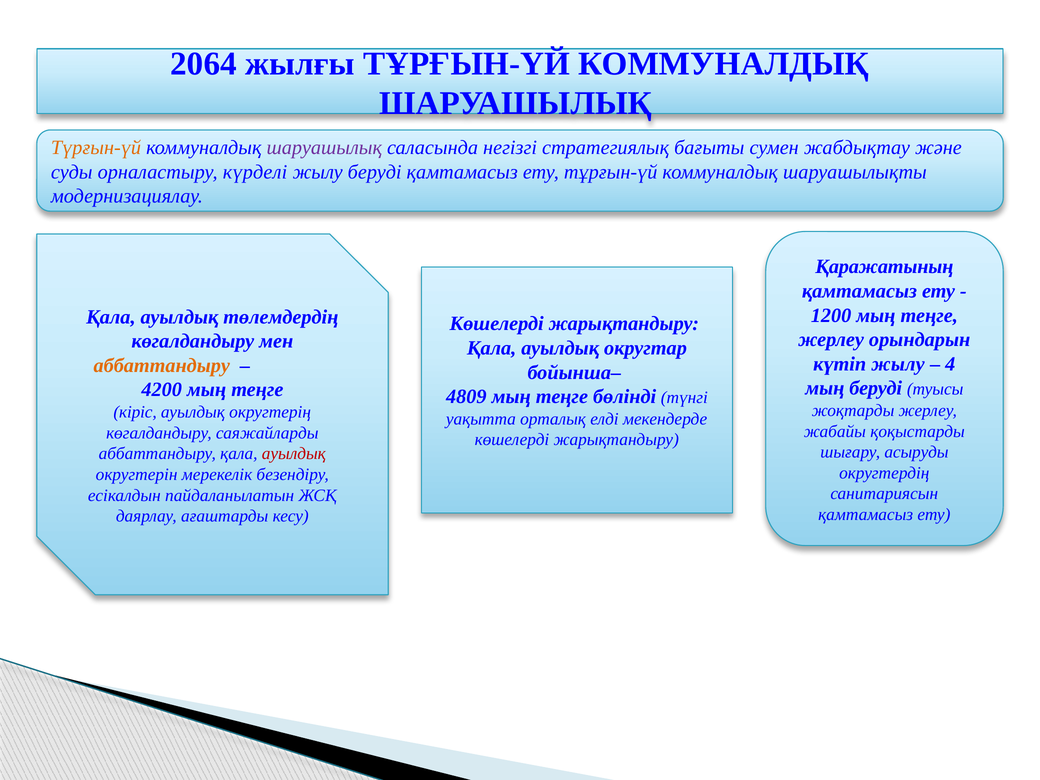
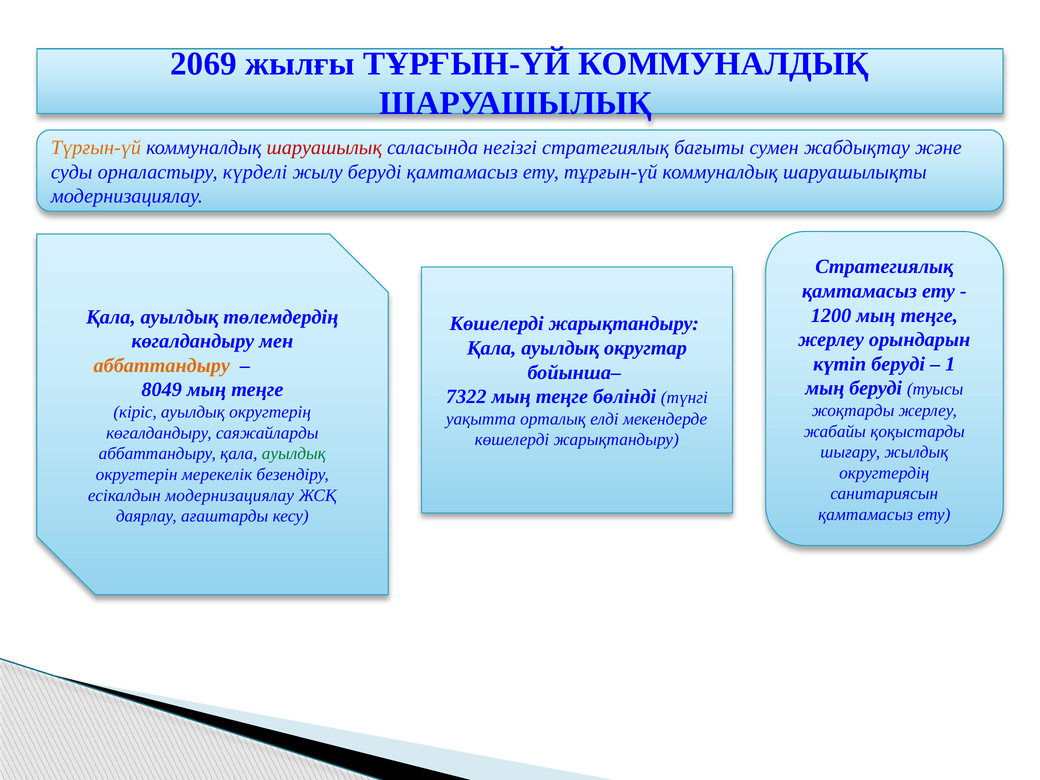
2064: 2064 -> 2069
шаруашылық at (324, 148) colour: purple -> red
Қаражатының at (884, 267): Қаражатының -> Стратегиялық
күтіп жылу: жылу -> беруді
4: 4 -> 1
4200: 4200 -> 8049
4809: 4809 -> 7322
асыруды: асыруды -> жылдық
ауылдық at (294, 454) colour: red -> green
есікалдын пайдаланылатын: пайдаланылатын -> модернизациялау
